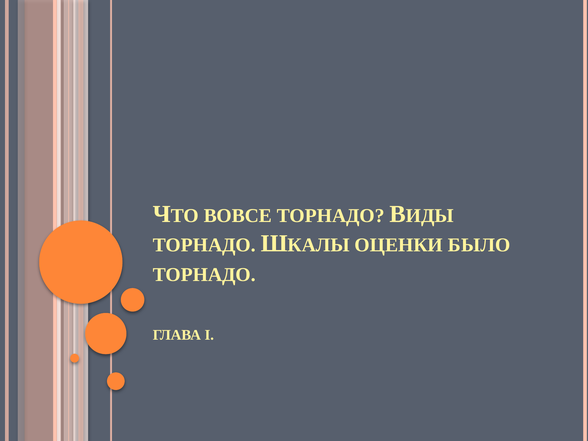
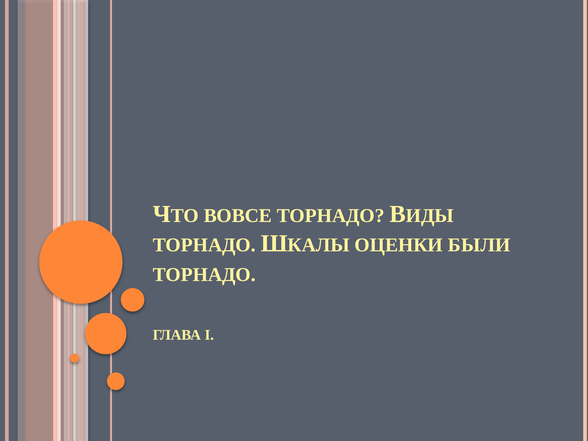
БЫЛО: БЫЛО -> БЫЛИ
